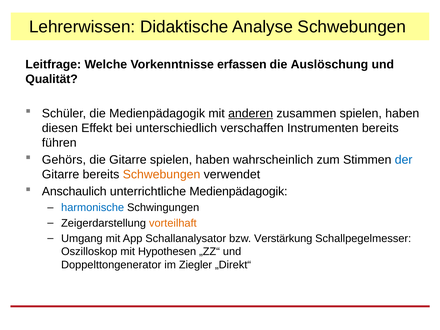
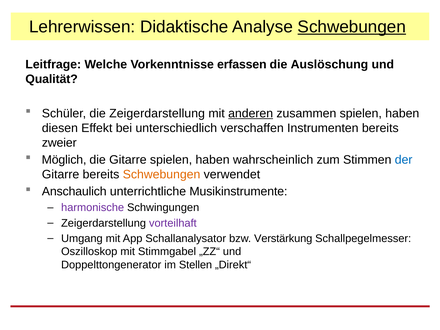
Schwebungen at (352, 27) underline: none -> present
die Medienpädagogik: Medienpädagogik -> Zeigerdarstellung
führen: führen -> zweier
Gehörs: Gehörs -> Möglich
unterrichtliche Medienpädagogik: Medienpädagogik -> Musikinstrumente
harmonische colour: blue -> purple
vorteilhaft colour: orange -> purple
Hypothesen: Hypothesen -> Stimmgabel
Ziegler: Ziegler -> Stellen
